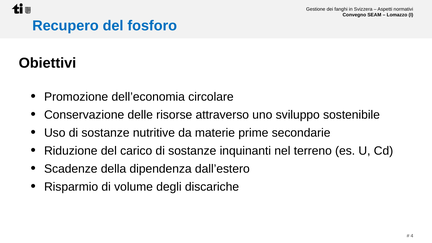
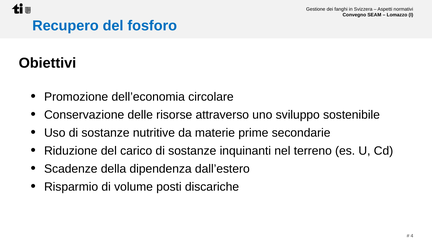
degli: degli -> posti
